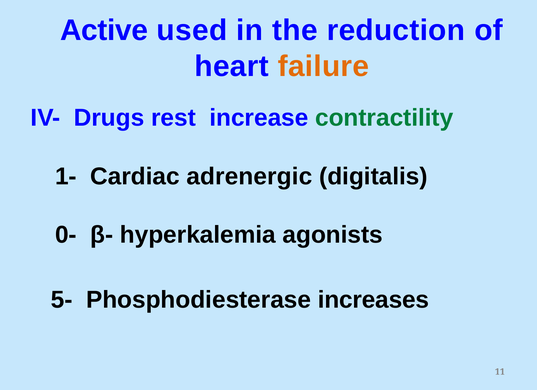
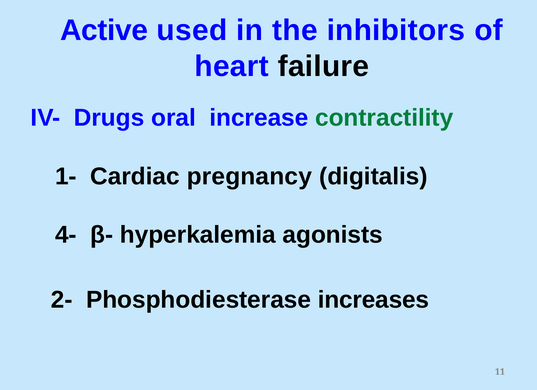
reduction: reduction -> inhibitors
failure colour: orange -> black
rest: rest -> oral
adrenergic: adrenergic -> pregnancy
0-: 0- -> 4-
5-: 5- -> 2-
